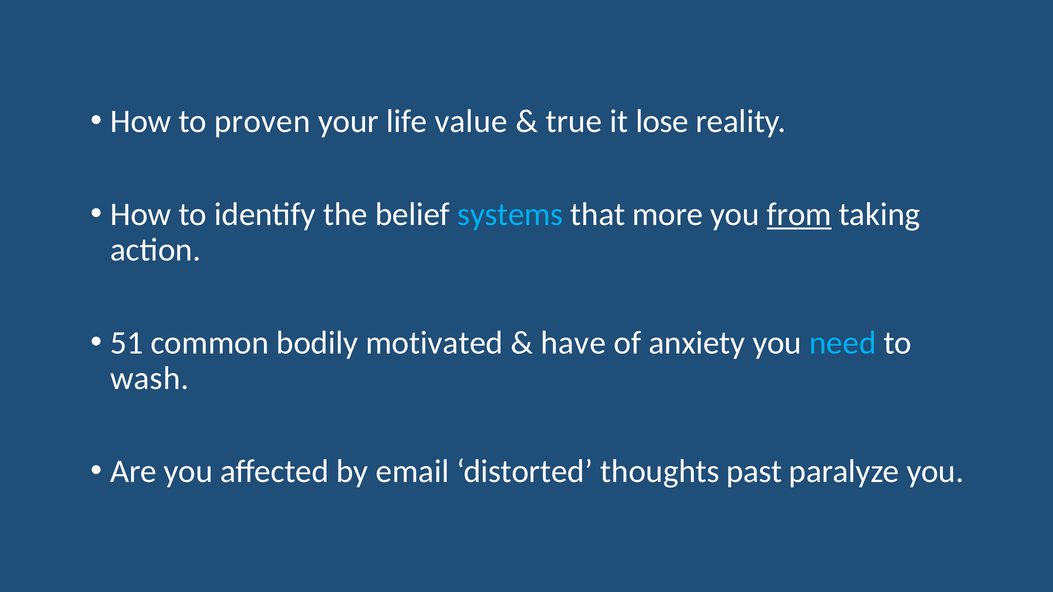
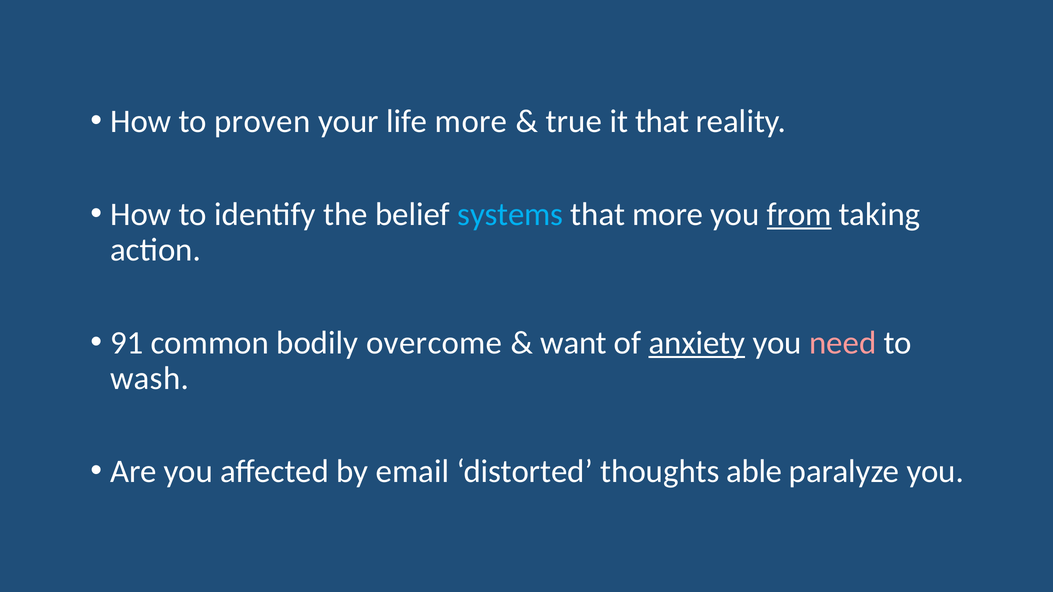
life value: value -> more
it lose: lose -> that
51: 51 -> 91
motivated: motivated -> overcome
have: have -> want
anxiety underline: none -> present
need colour: light blue -> pink
past: past -> able
